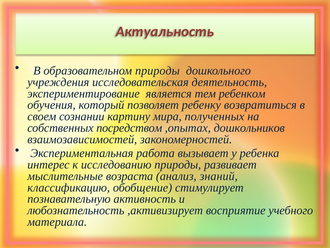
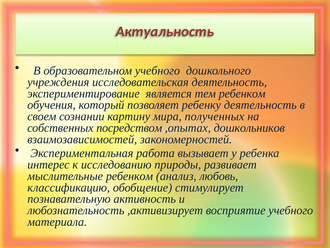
образовательном природы: природы -> учебного
ребенку возвратиться: возвратиться -> деятельность
мыслительные возраста: возраста -> ребенком
знаний: знаний -> любовь
